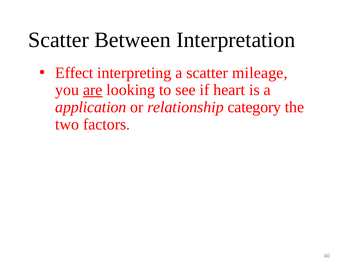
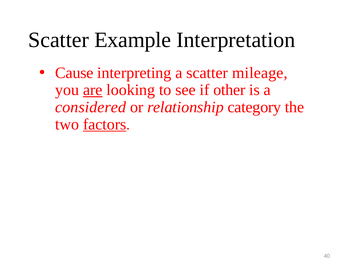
Between: Between -> Example
Effect: Effect -> Cause
heart: heart -> other
application: application -> considered
factors underline: none -> present
